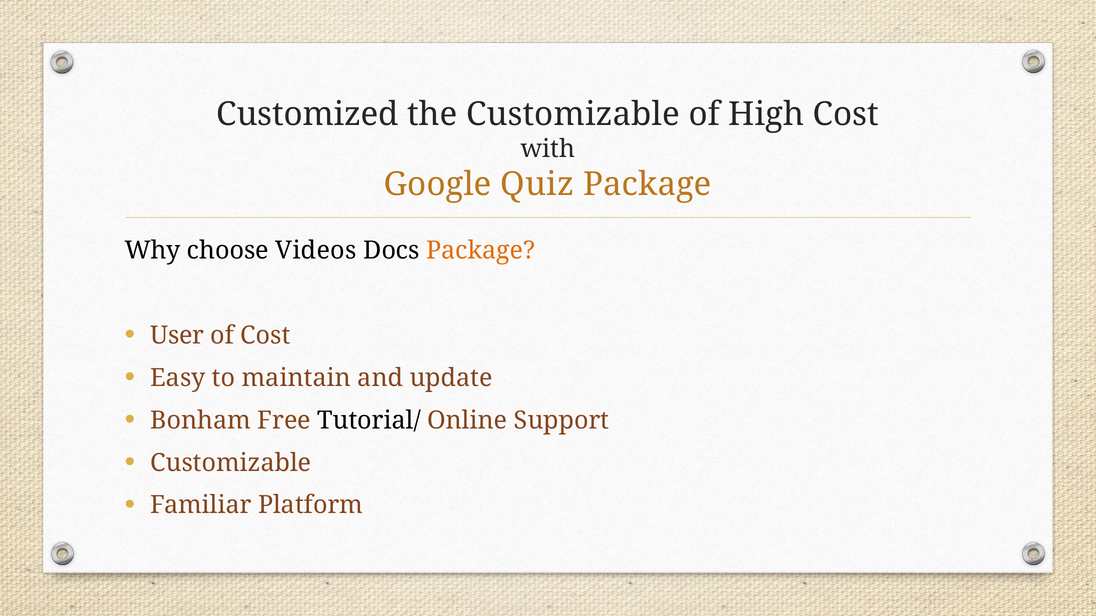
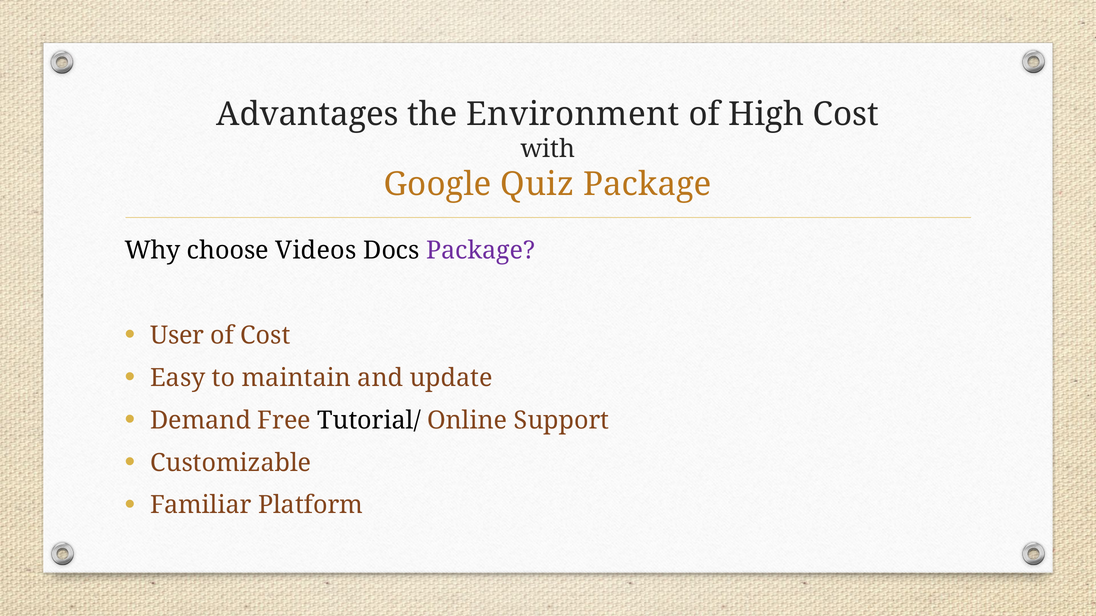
Customized: Customized -> Advantages
the Customizable: Customizable -> Environment
Package at (481, 251) colour: orange -> purple
Bonham: Bonham -> Demand
